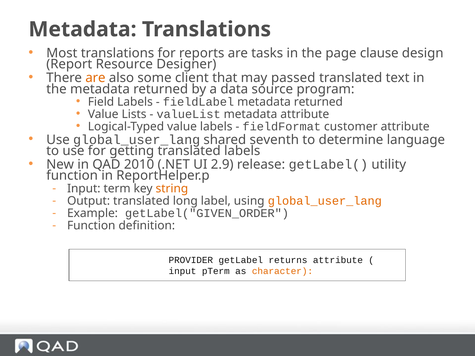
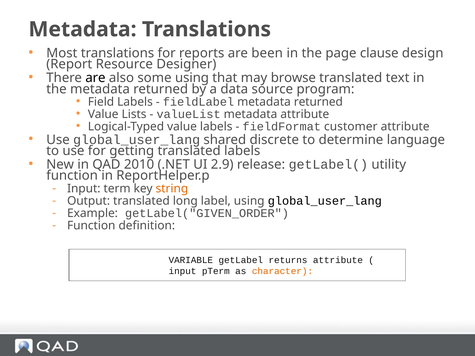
tasks: tasks -> been
are at (95, 78) colour: orange -> black
some client: client -> using
passed: passed -> browse
seventh: seventh -> discrete
global_user_lang at (325, 201) colour: orange -> black
PROVIDER: PROVIDER -> VARIABLE
